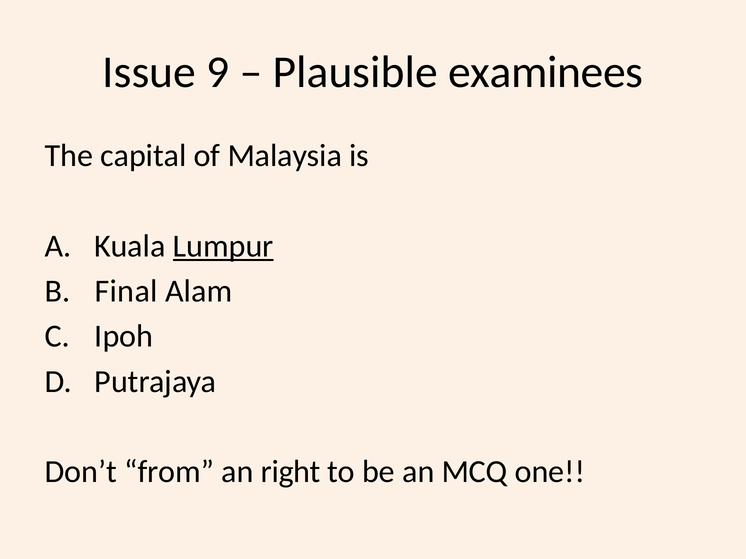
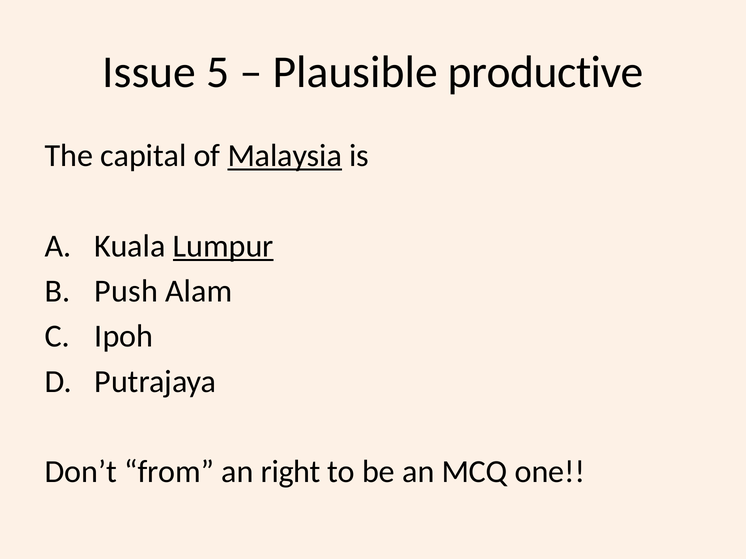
9: 9 -> 5
examinees: examinees -> productive
Malaysia underline: none -> present
Final: Final -> Push
